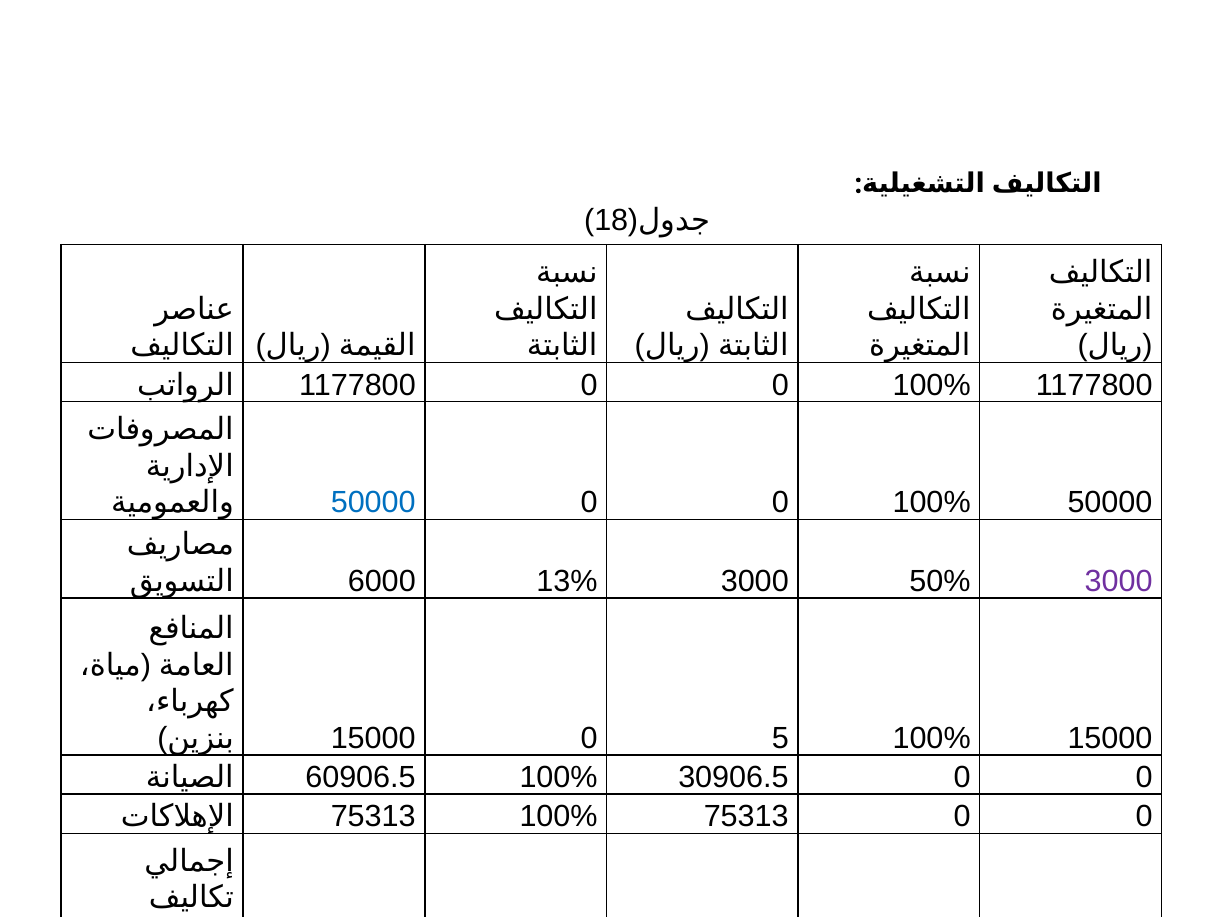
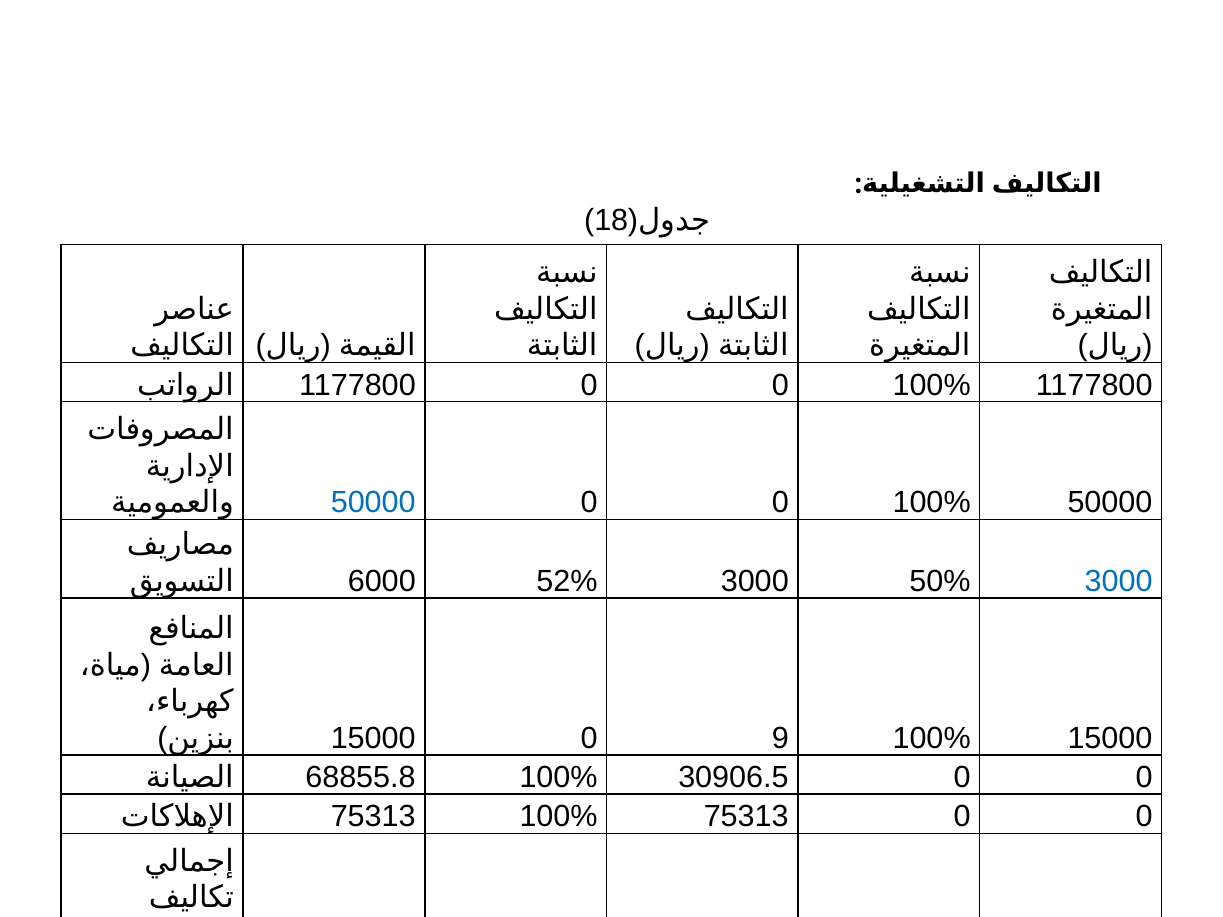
13%: 13% -> 52%
3000 at (1119, 581) colour: purple -> blue
5: 5 -> 9
60906.5: 60906.5 -> 68855.8
